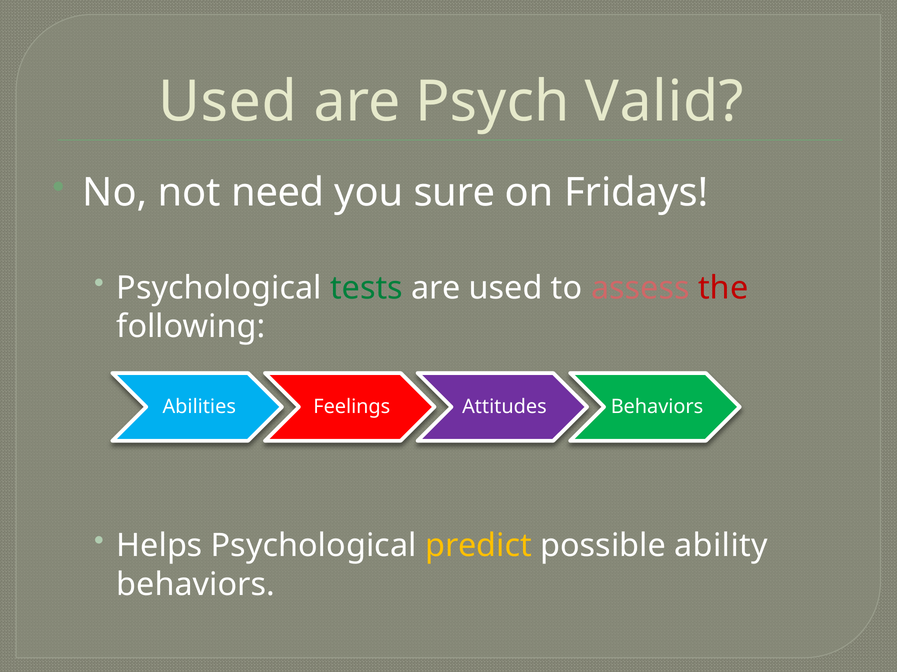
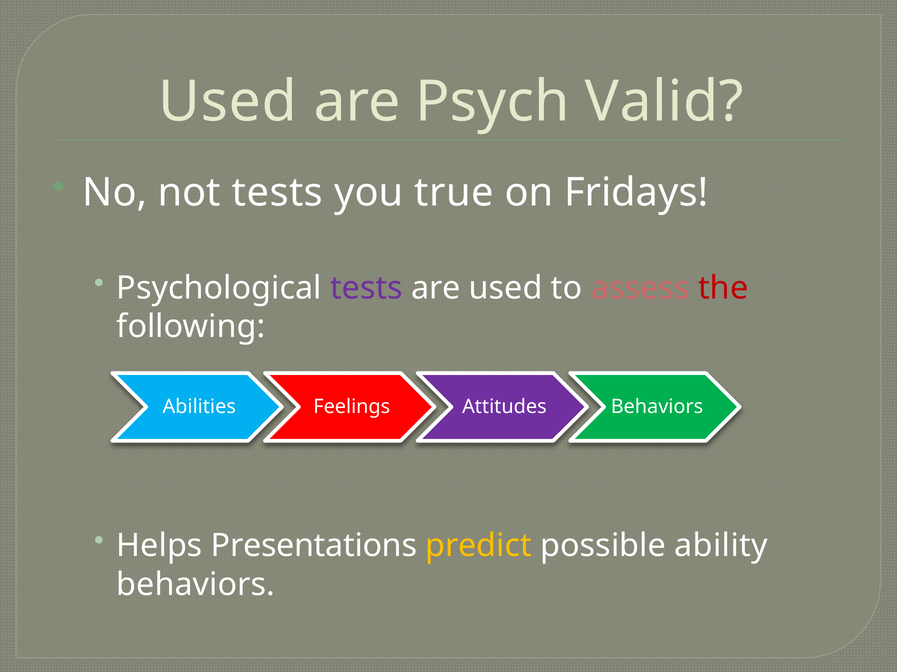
not need: need -> tests
sure: sure -> true
tests at (366, 288) colour: green -> purple
Helps Psychological: Psychological -> Presentations
